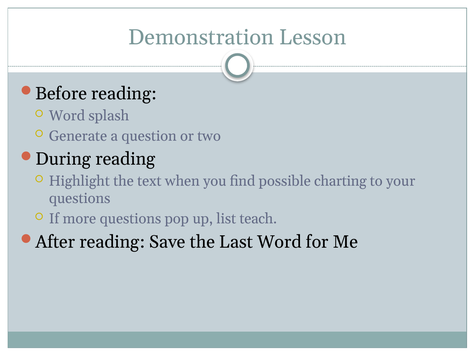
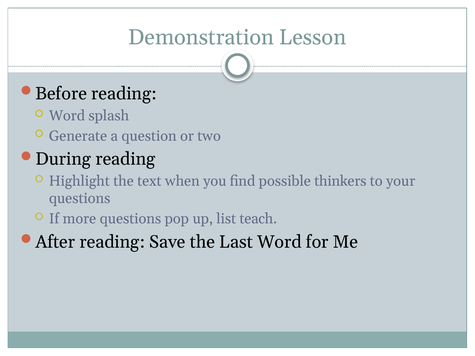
charting: charting -> thinkers
